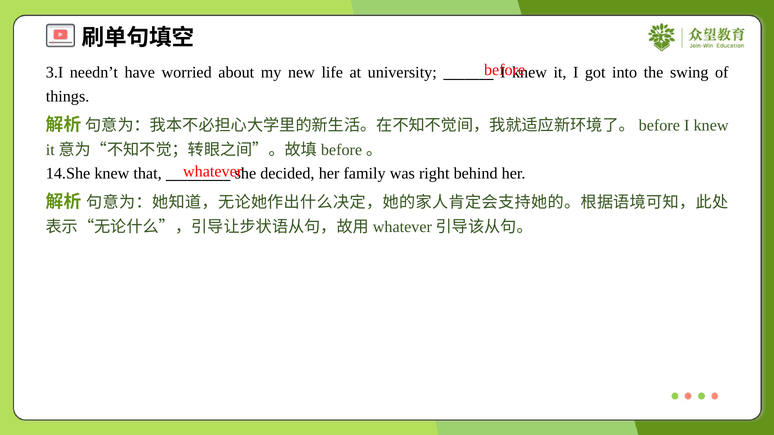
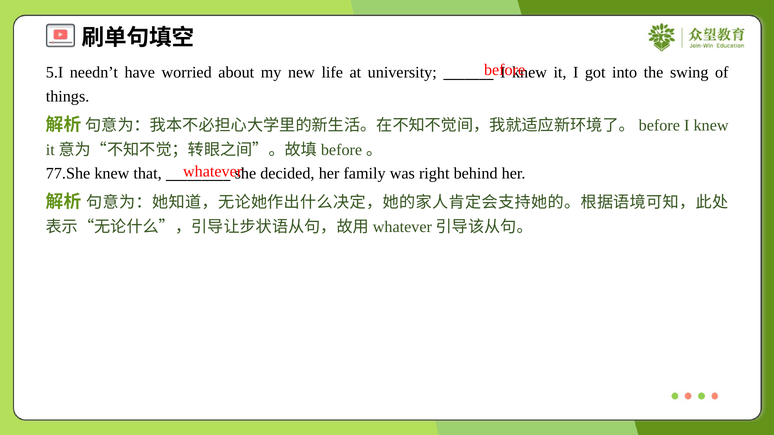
3.I: 3.I -> 5.I
14.She: 14.She -> 77.She
